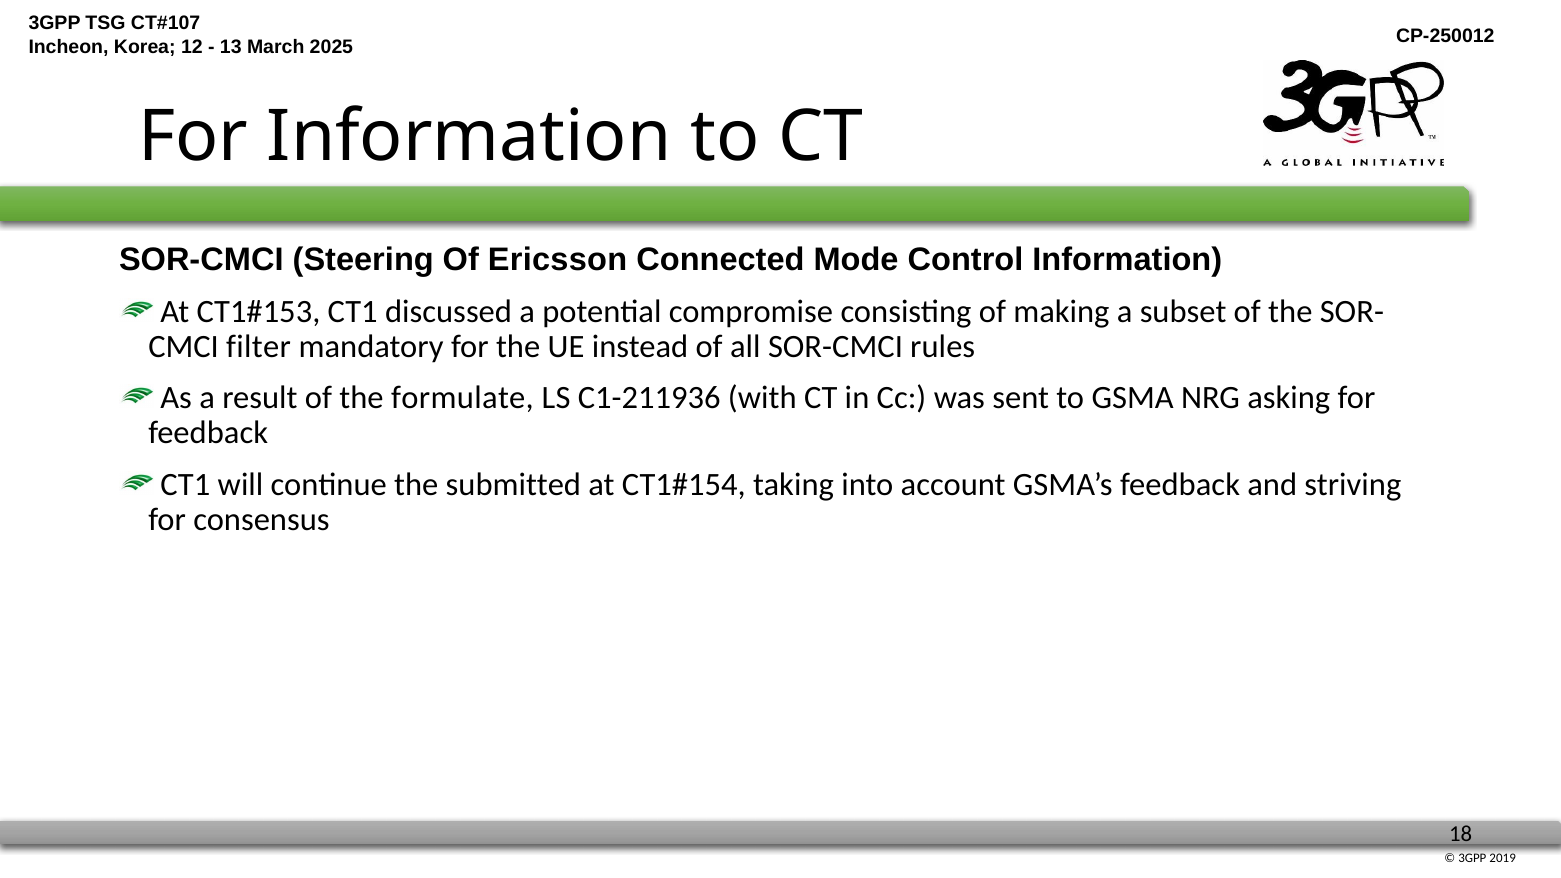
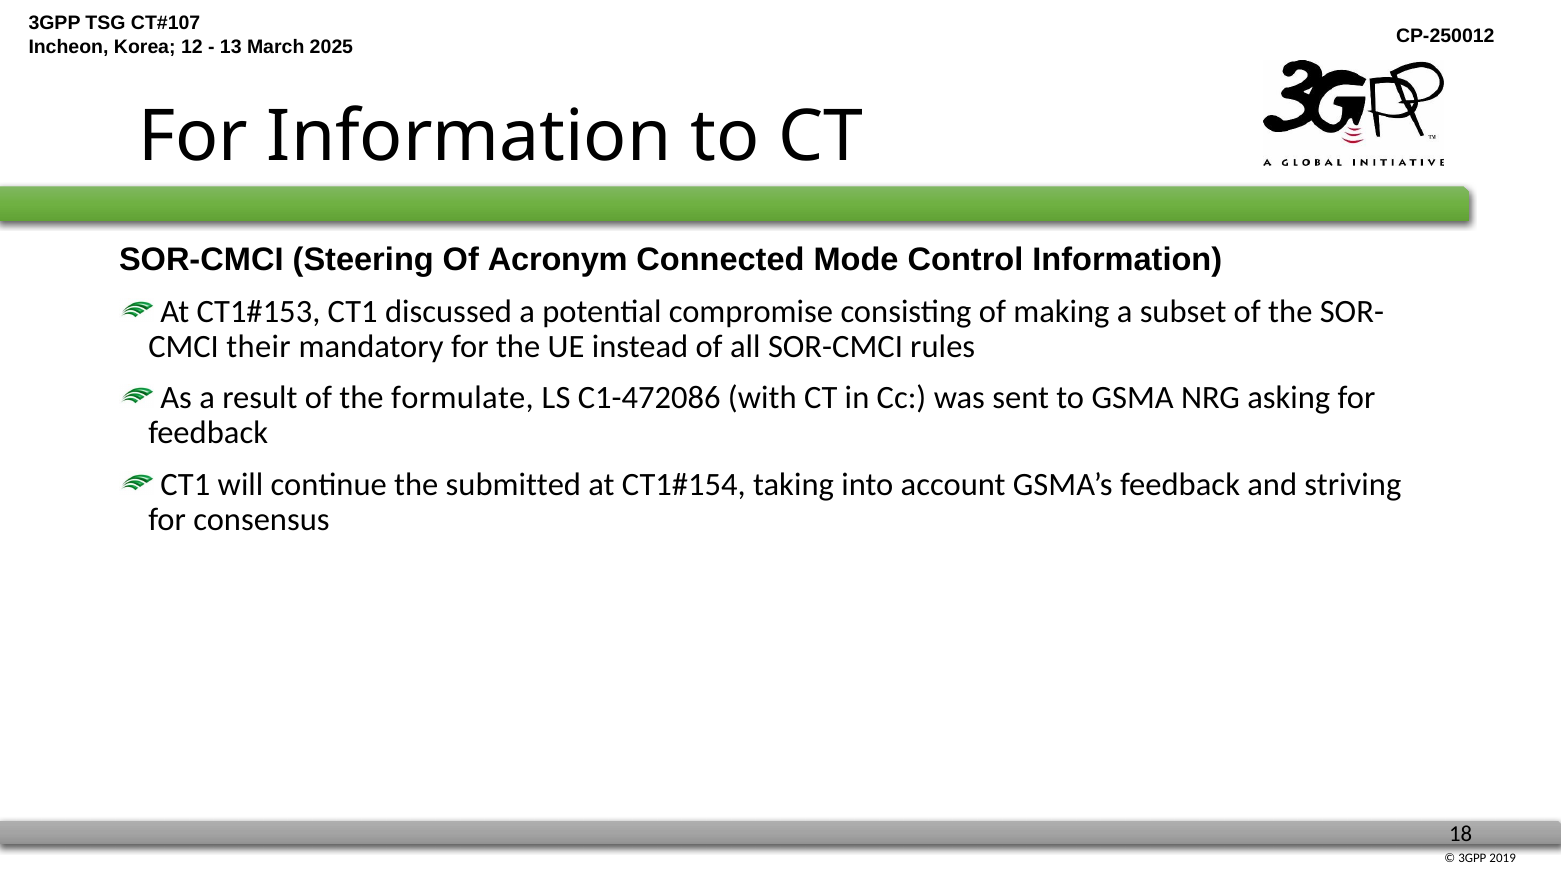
Ericsson: Ericsson -> Acronym
filter: filter -> their
C1-211936: C1-211936 -> C1-472086
